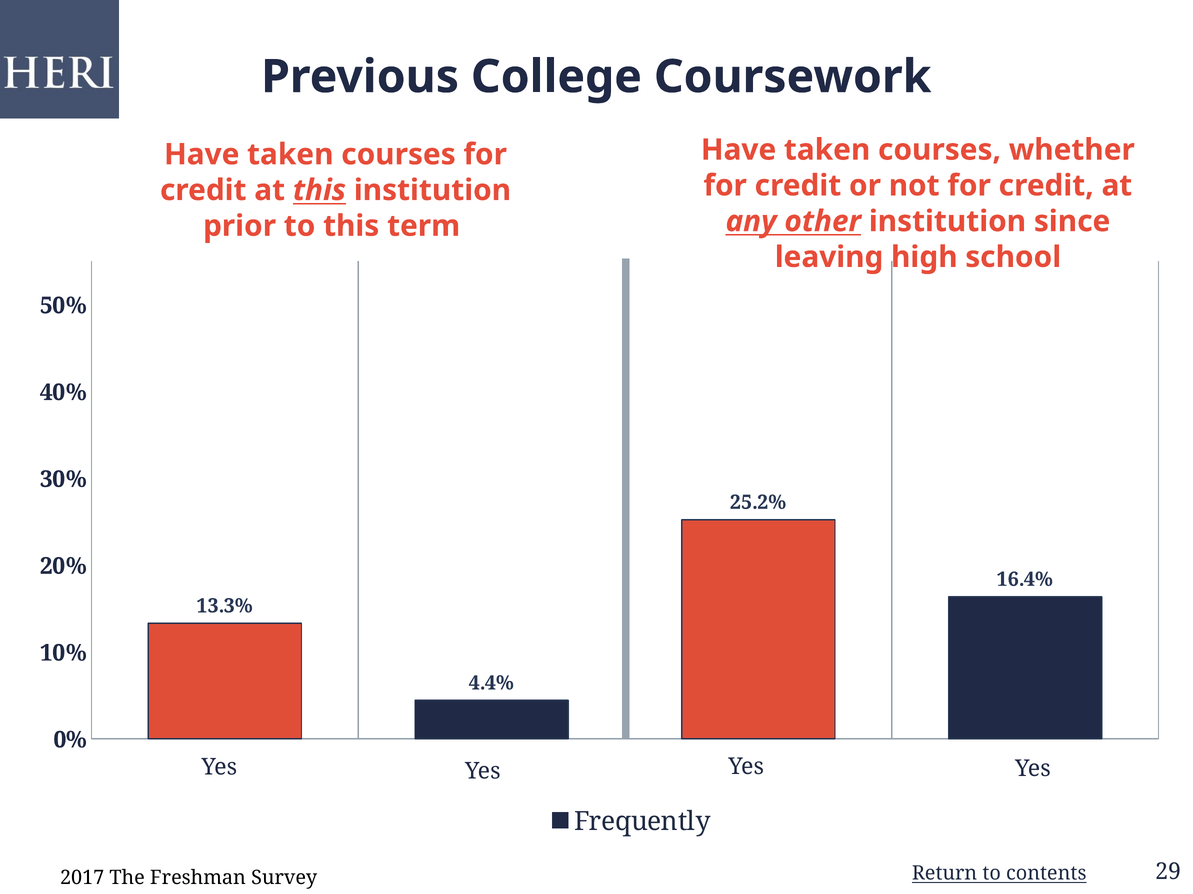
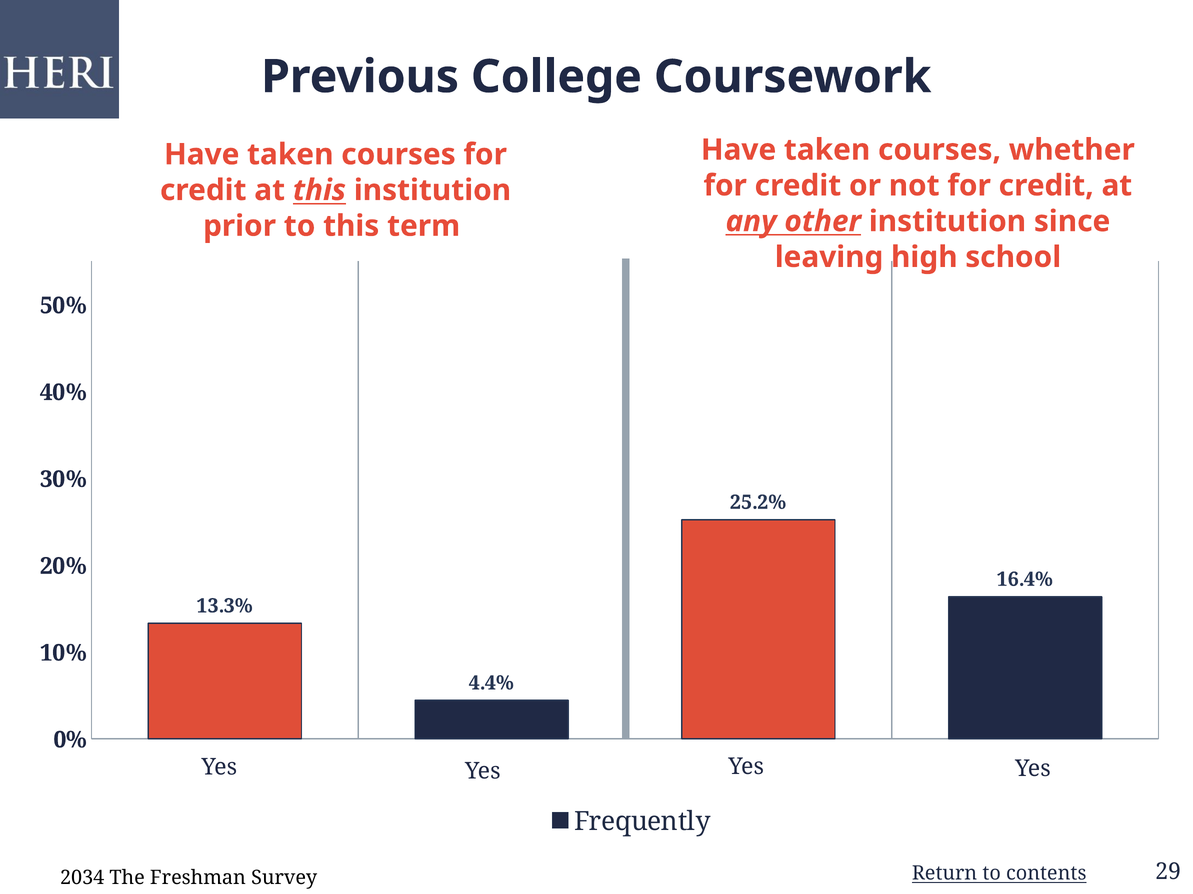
2017: 2017 -> 2034
